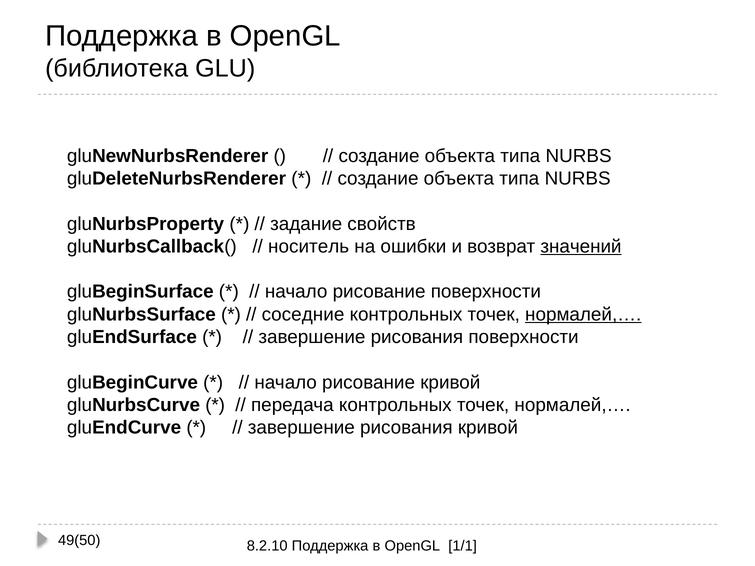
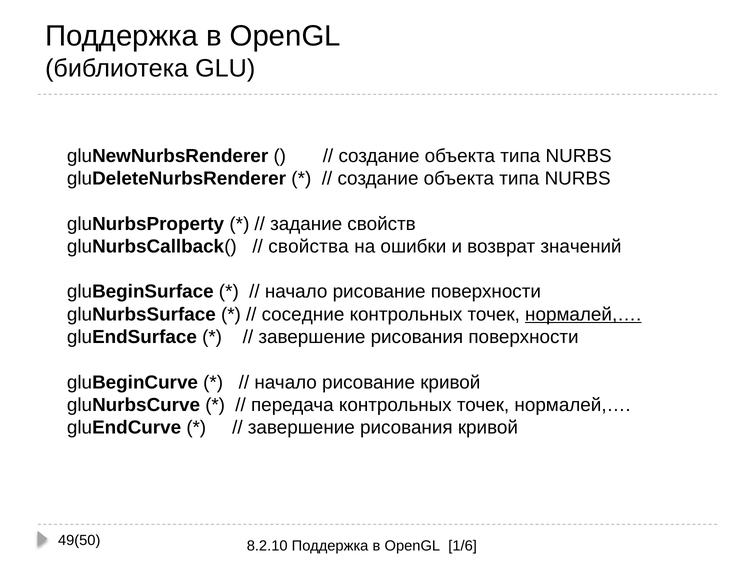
носитель: носитель -> свойства
значений underline: present -> none
1/1: 1/1 -> 1/6
